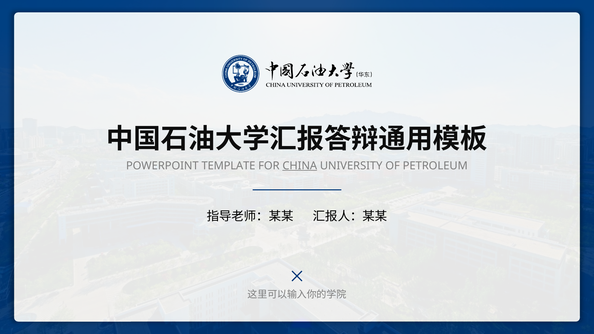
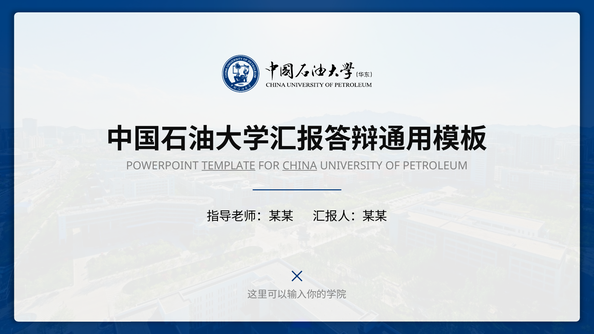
TEMPLATE underline: none -> present
